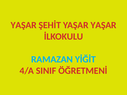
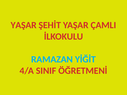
YAŞAR YAŞAR: YAŞAR -> ÇAMLI
